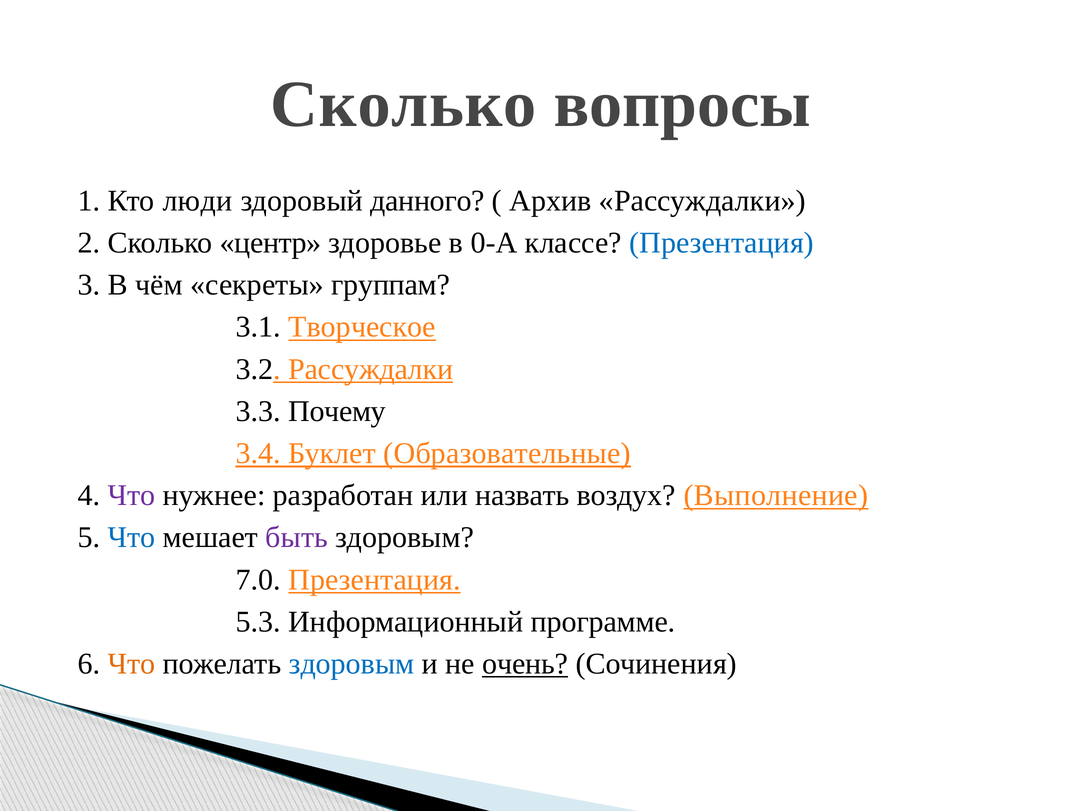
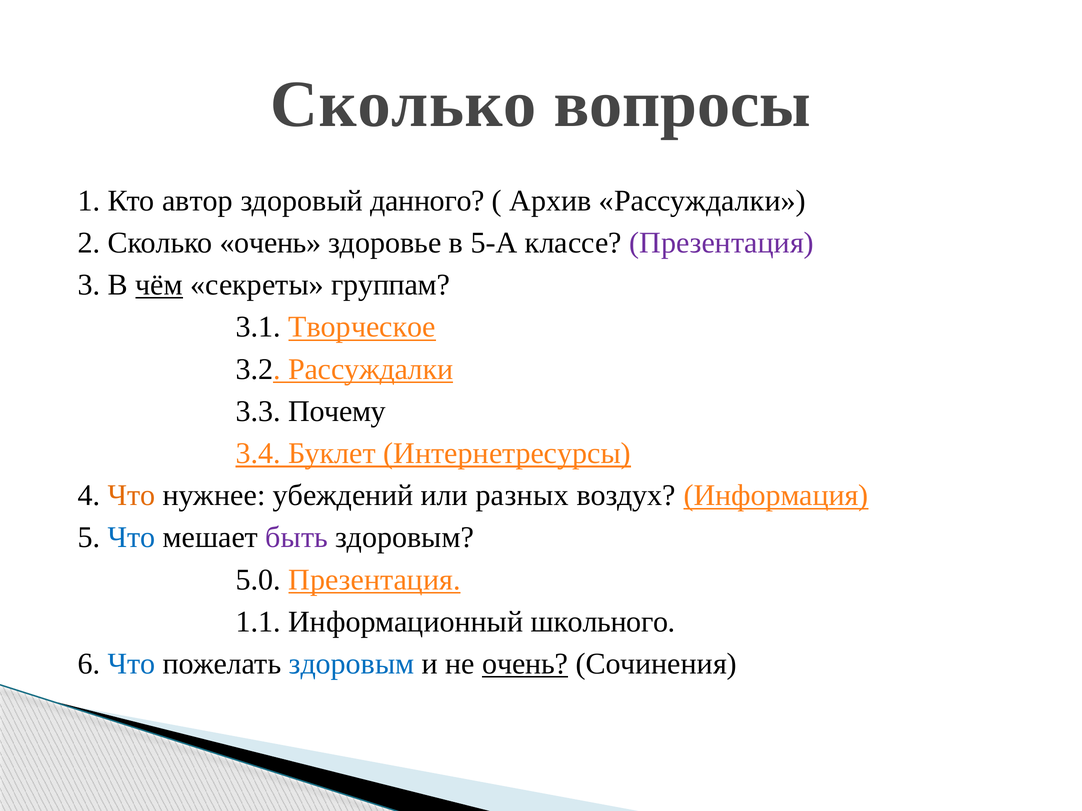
люди: люди -> автор
Сколько центр: центр -> очень
0-А: 0-А -> 5-А
Презентация at (722, 243) colour: blue -> purple
чём underline: none -> present
Образовательные: Образовательные -> Интернетресурсы
Что at (132, 496) colour: purple -> orange
разработан: разработан -> убеждений
назвать: назвать -> разных
Выполнение: Выполнение -> Информация
7.0: 7.0 -> 5.0
5.3: 5.3 -> 1.1
программе: программе -> школьного
Что at (132, 664) colour: orange -> blue
